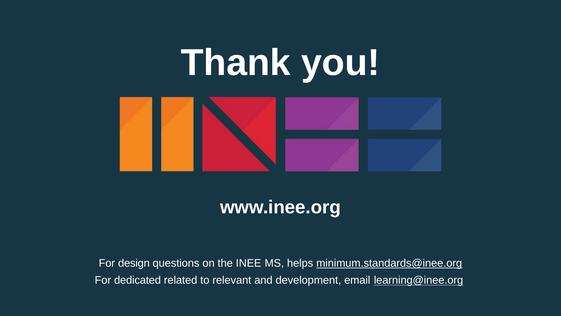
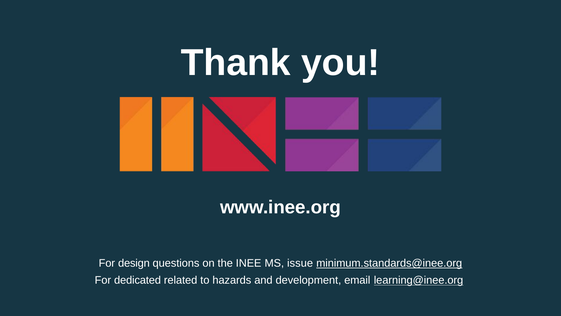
helps: helps -> issue
relevant: relevant -> hazards
